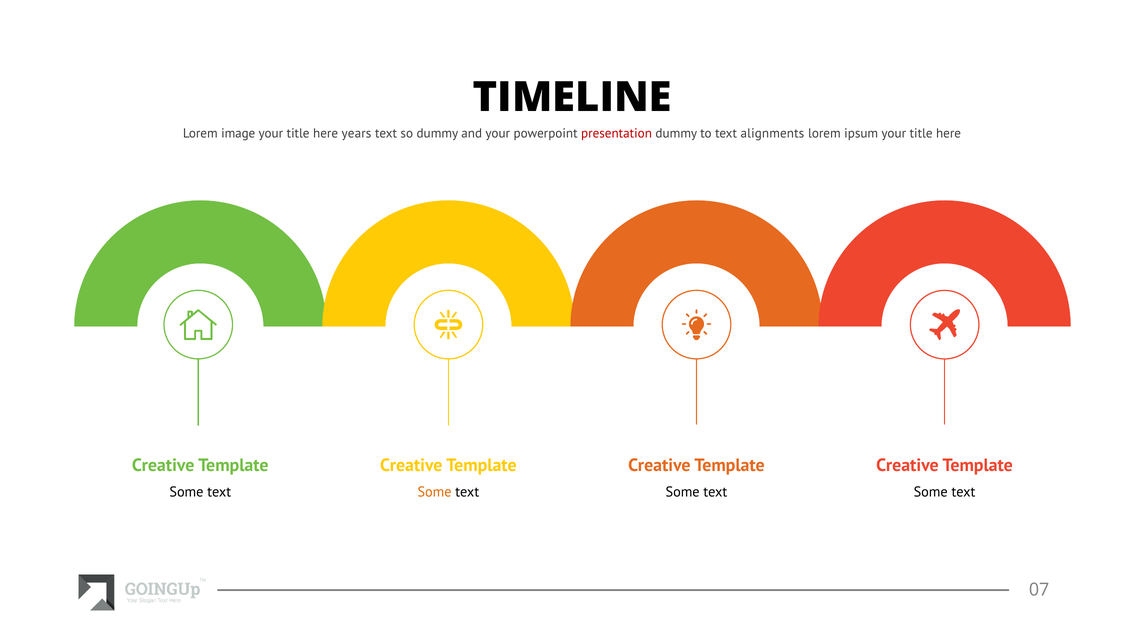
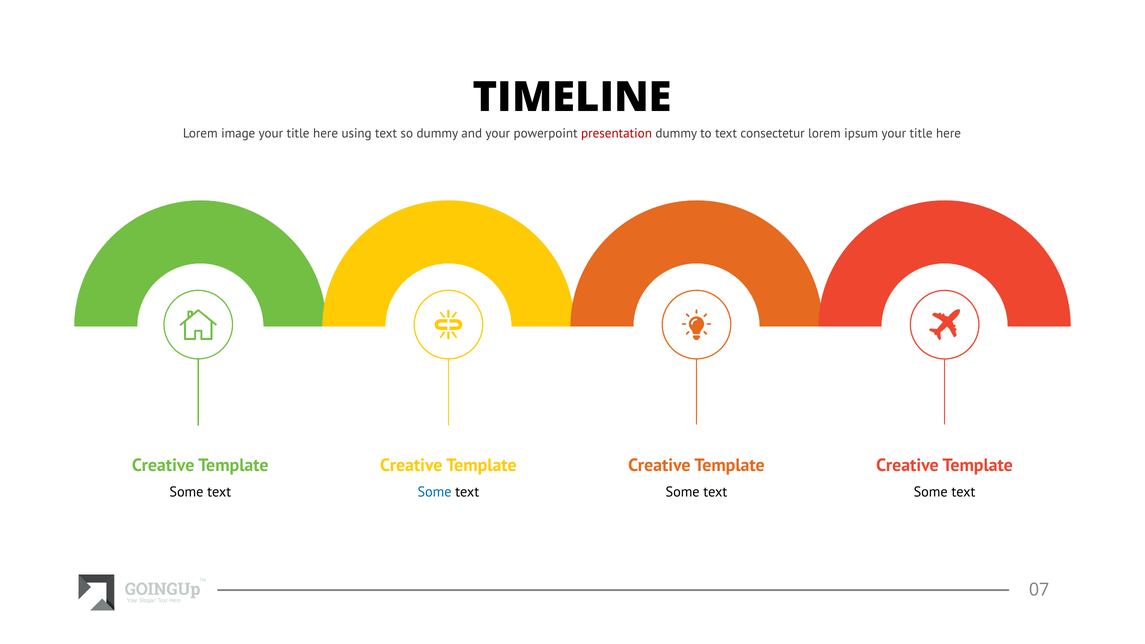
years: years -> using
alignments: alignments -> consectetur
Some at (435, 492) colour: orange -> blue
